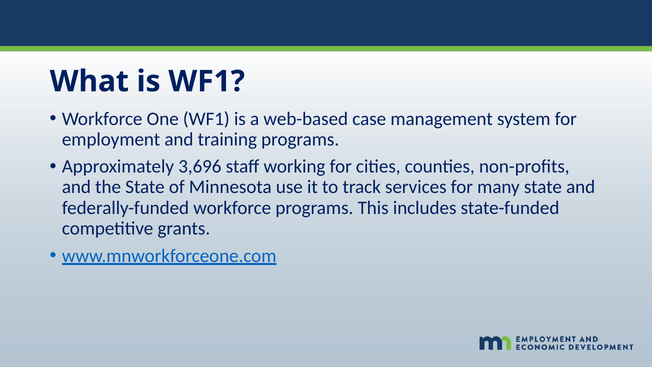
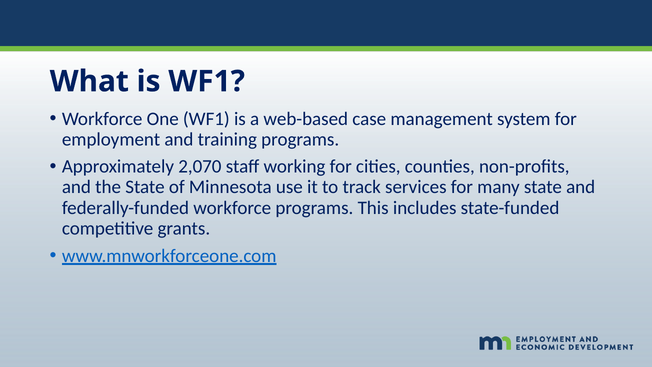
3,696: 3,696 -> 2,070
